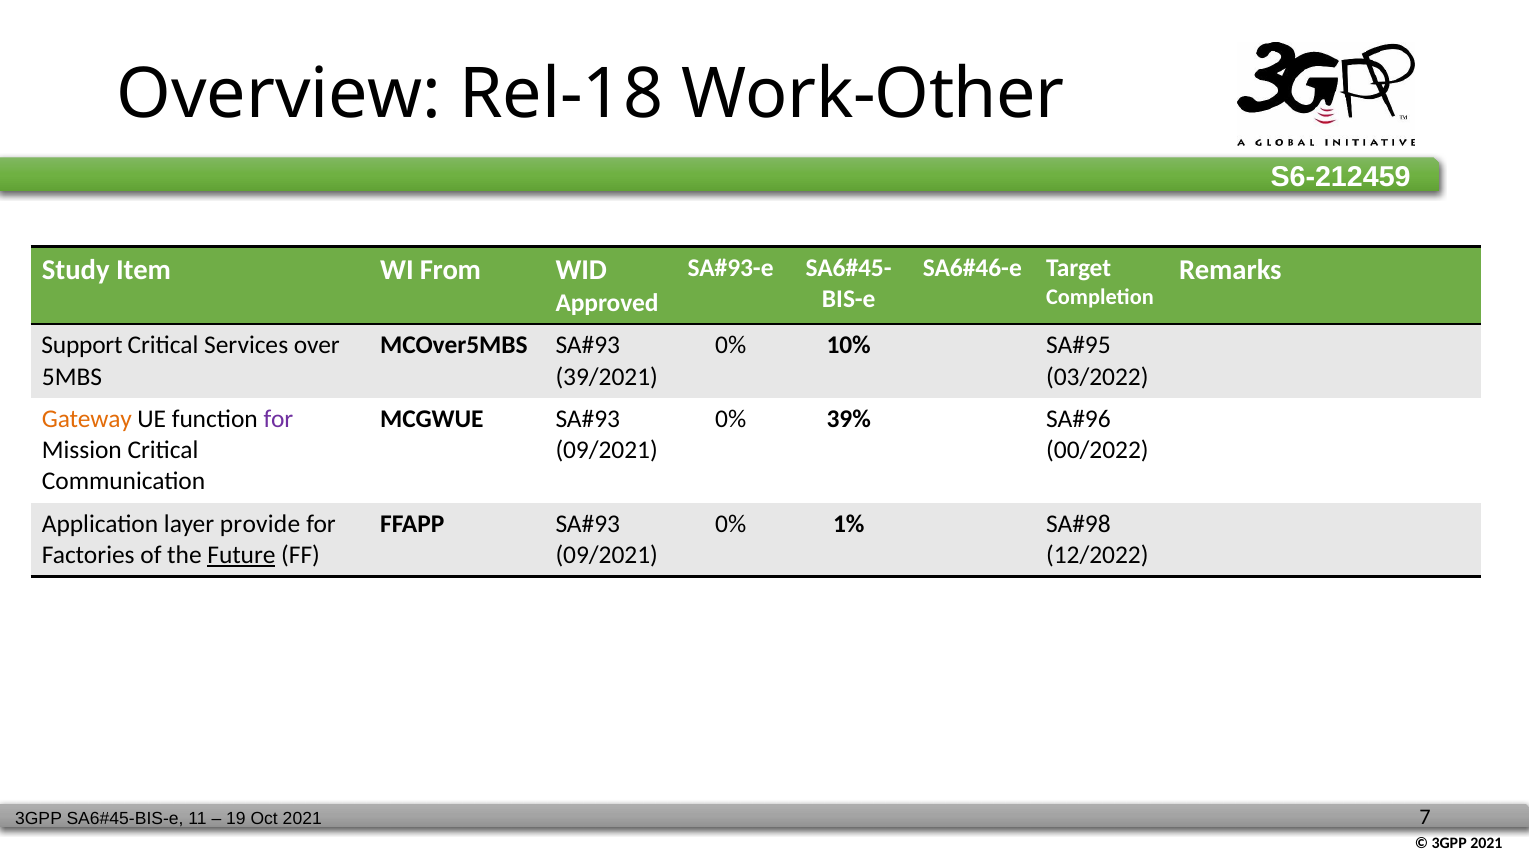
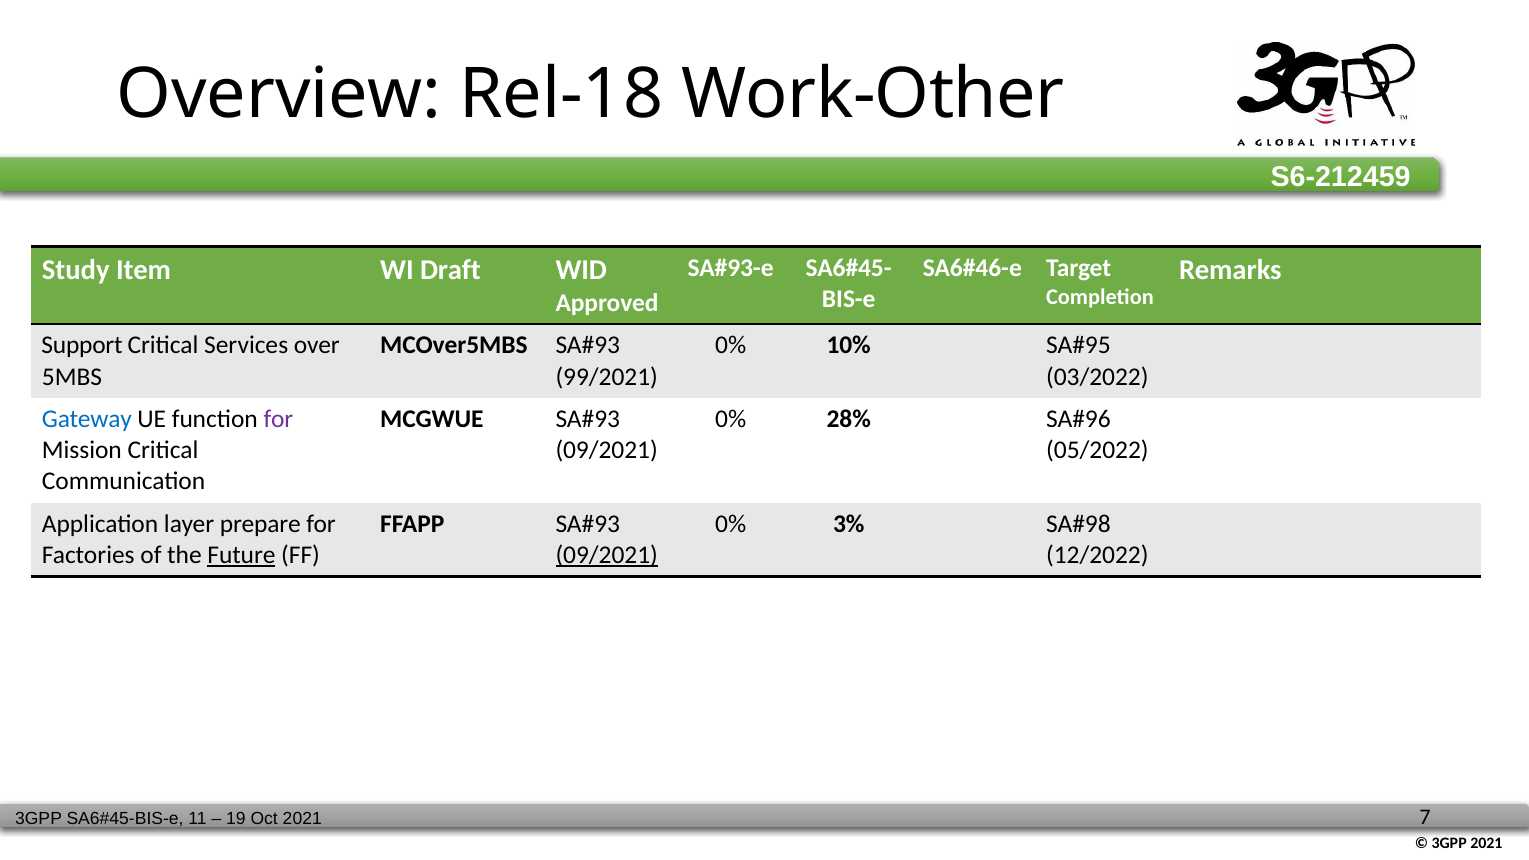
From: From -> Draft
39/2021: 39/2021 -> 99/2021
Gateway colour: orange -> blue
39%: 39% -> 28%
00/2022: 00/2022 -> 05/2022
provide: provide -> prepare
1%: 1% -> 3%
09/2021 at (607, 555) underline: none -> present
